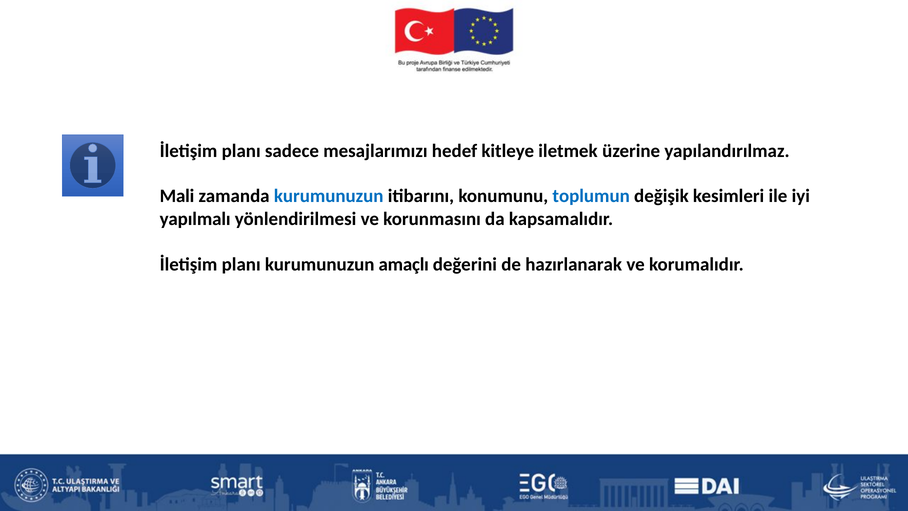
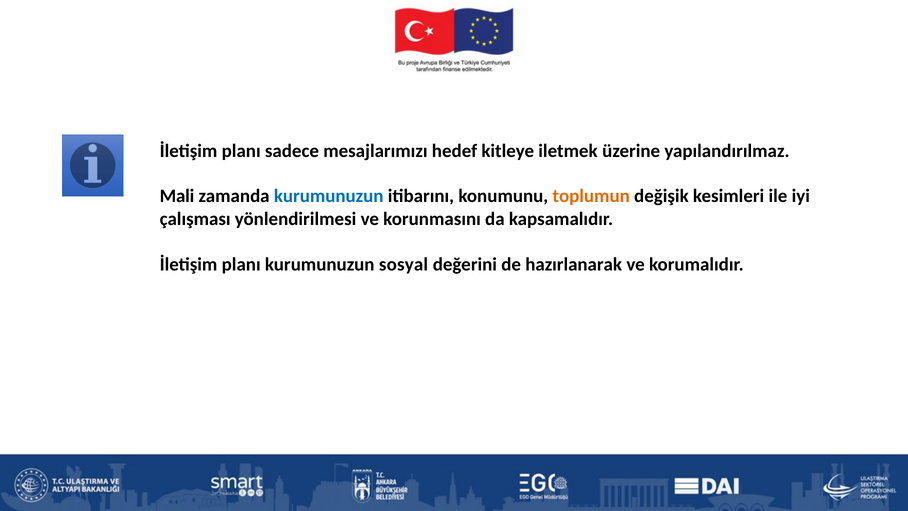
toplumun colour: blue -> orange
yapılmalı: yapılmalı -> çalışması
amaçlı: amaçlı -> sosyal
